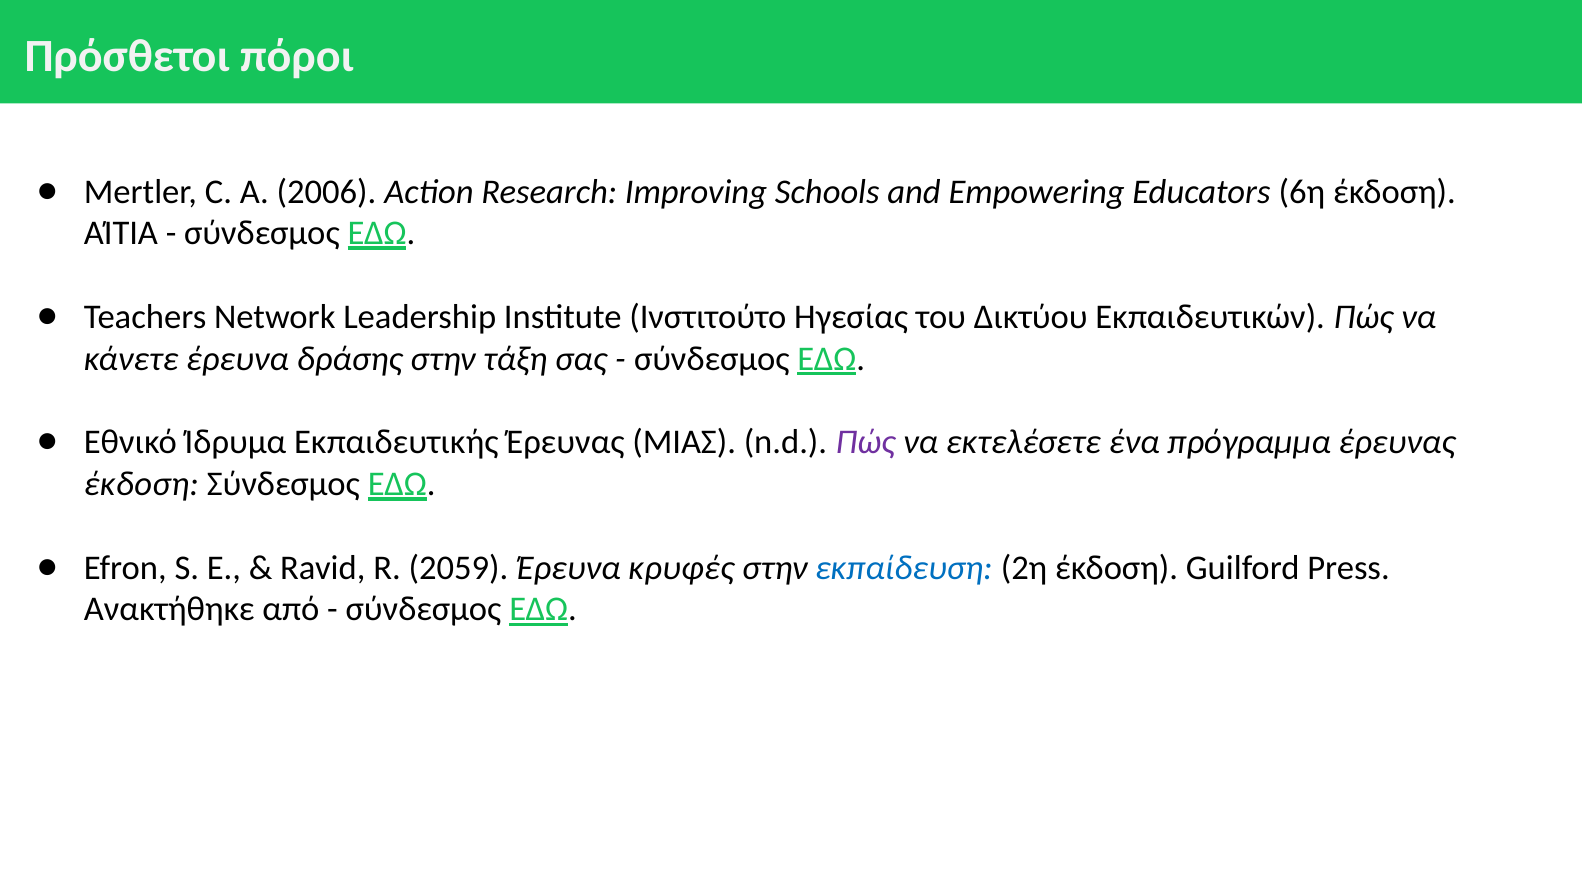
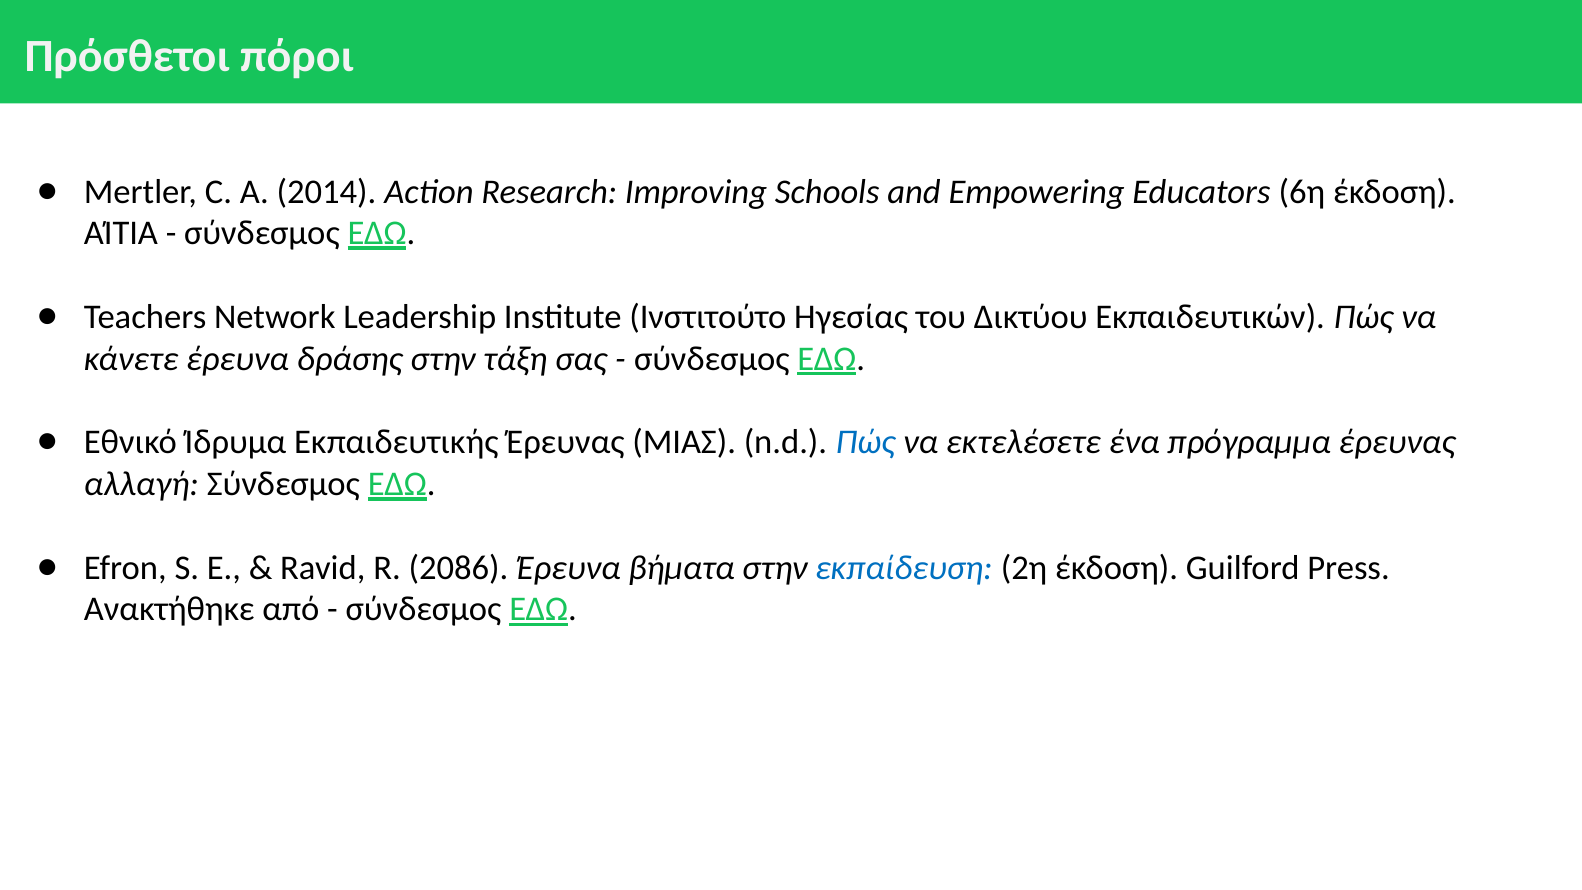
2006: 2006 -> 2014
Πώς at (865, 442) colour: purple -> blue
έκδοση at (141, 484): έκδοση -> αλλαγή
2059: 2059 -> 2086
κρυφές: κρυφές -> βήματα
